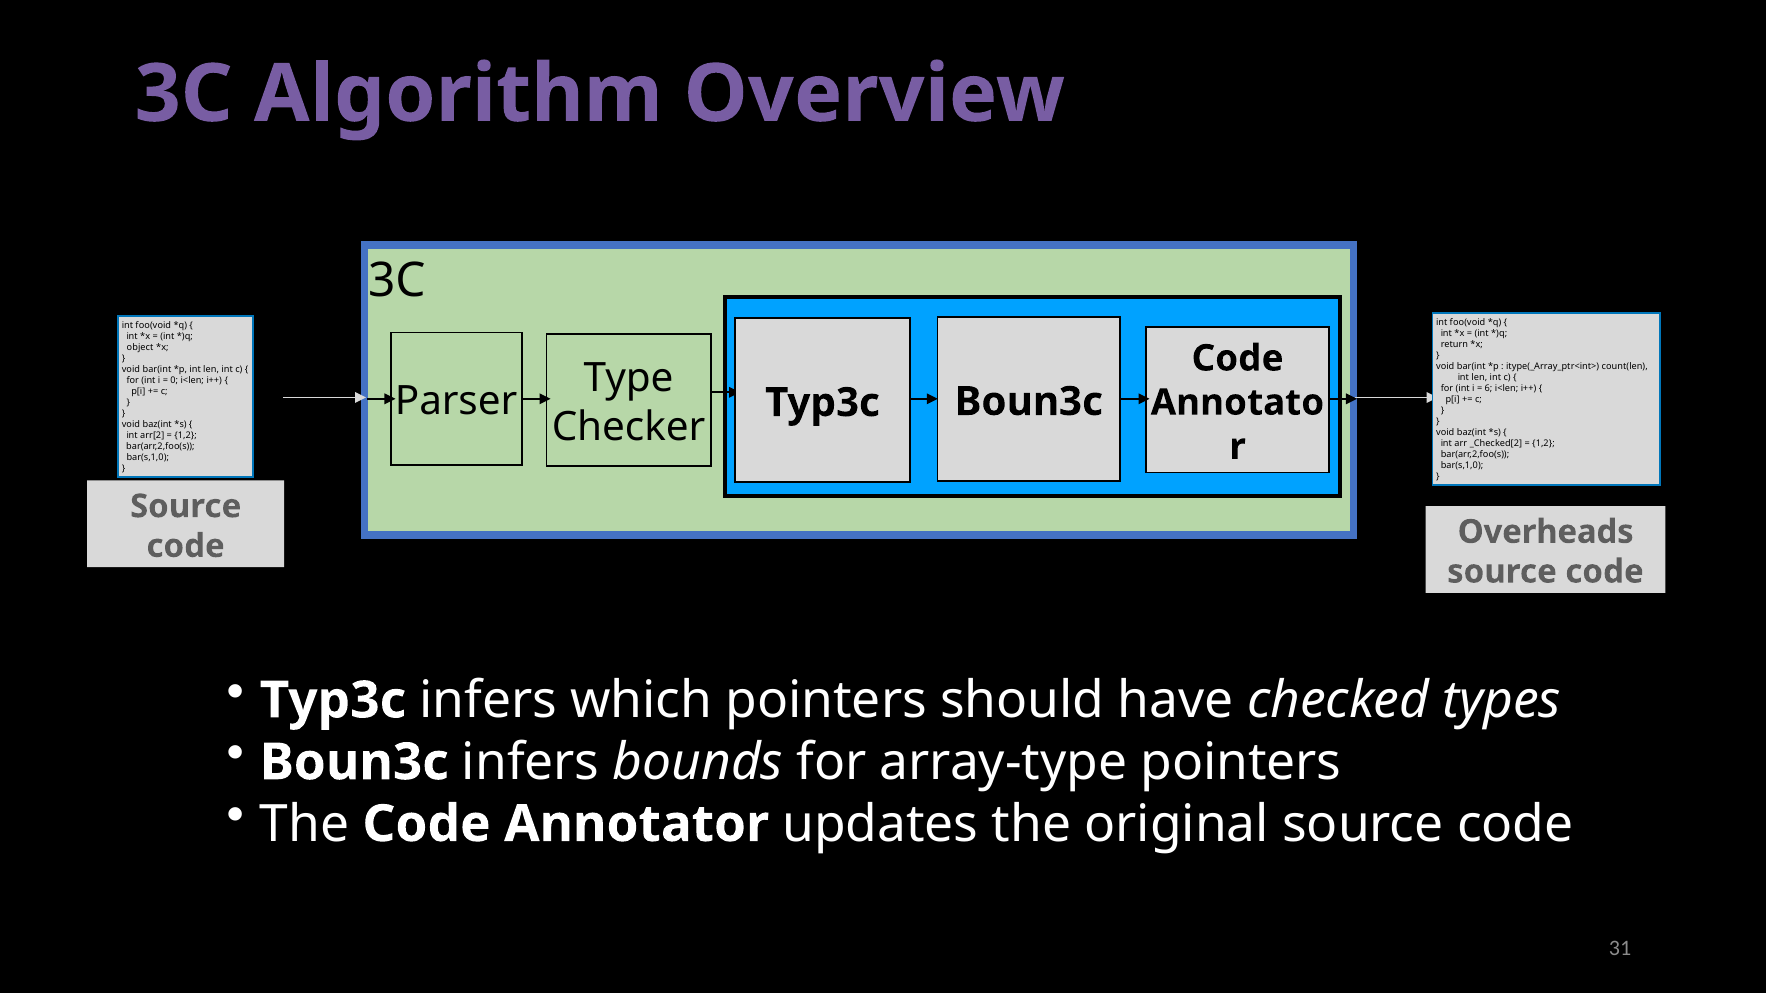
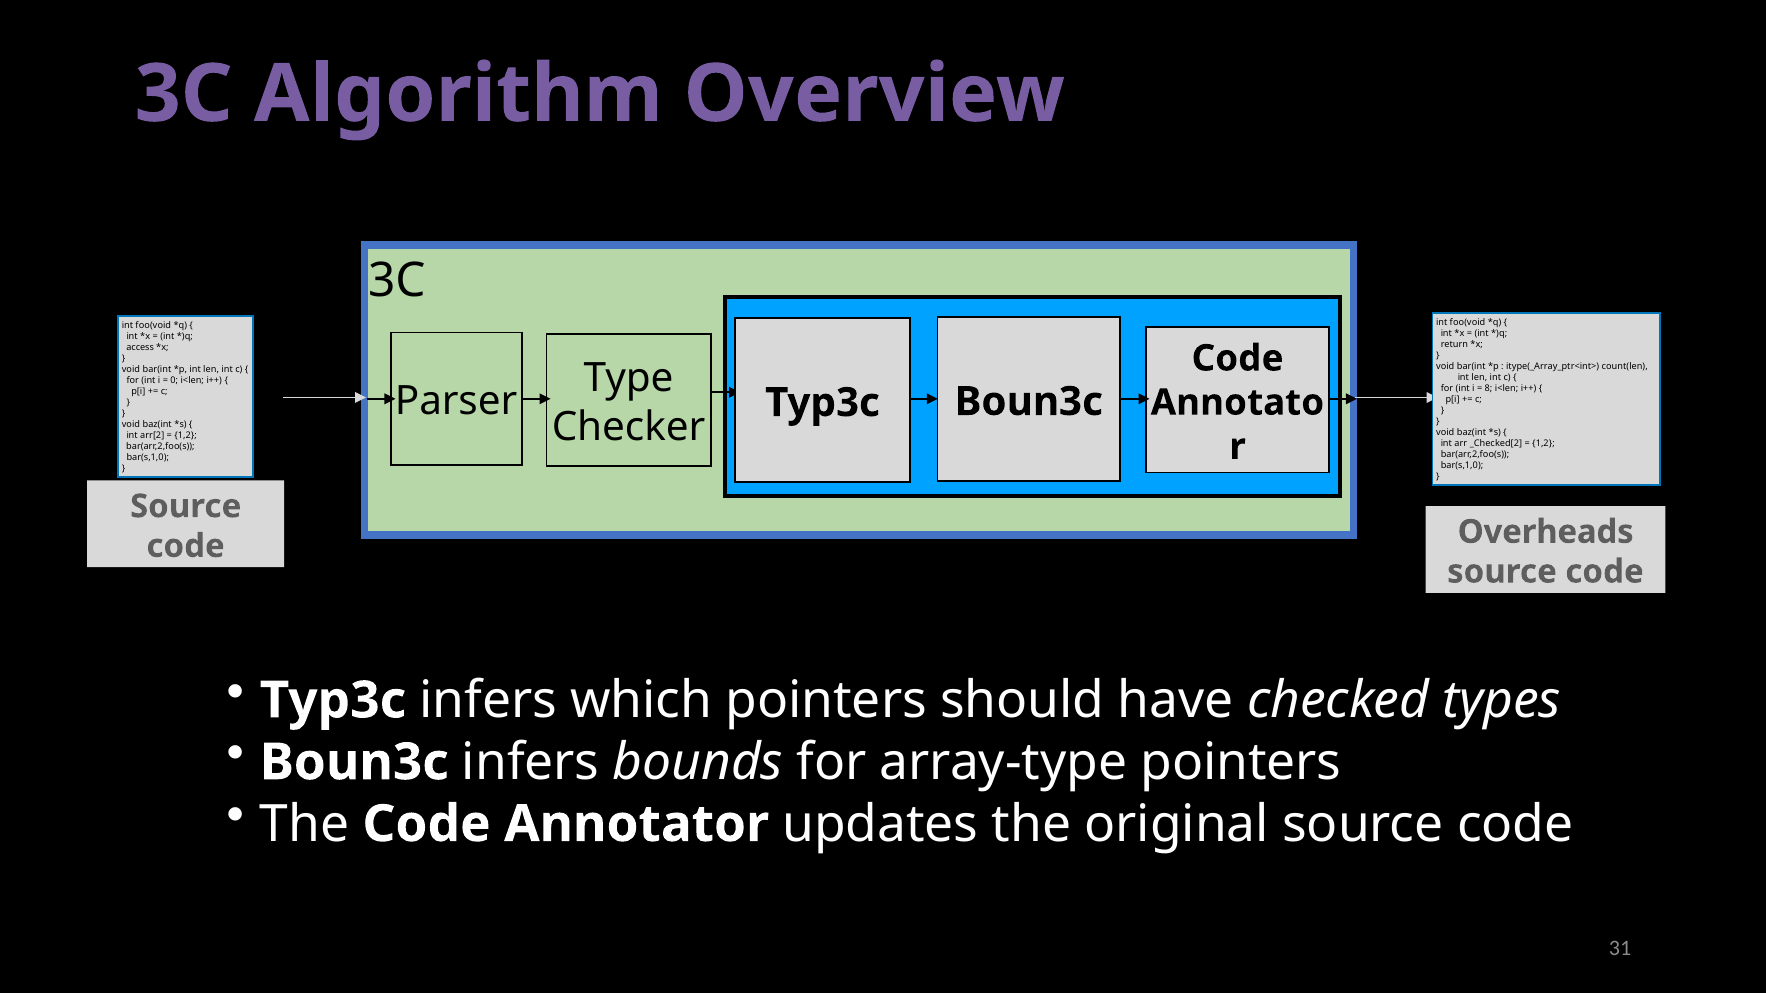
object: object -> access
6: 6 -> 8
